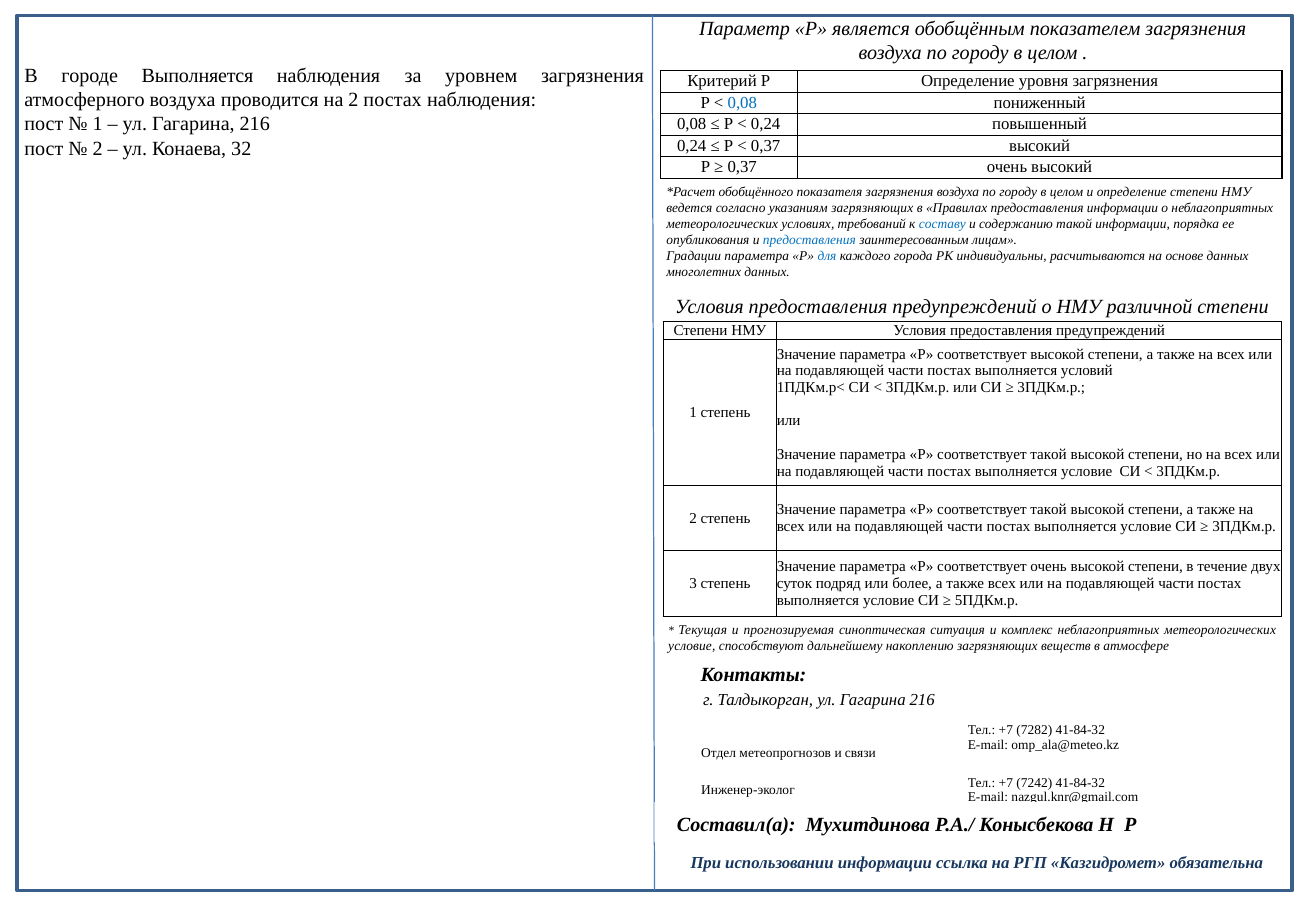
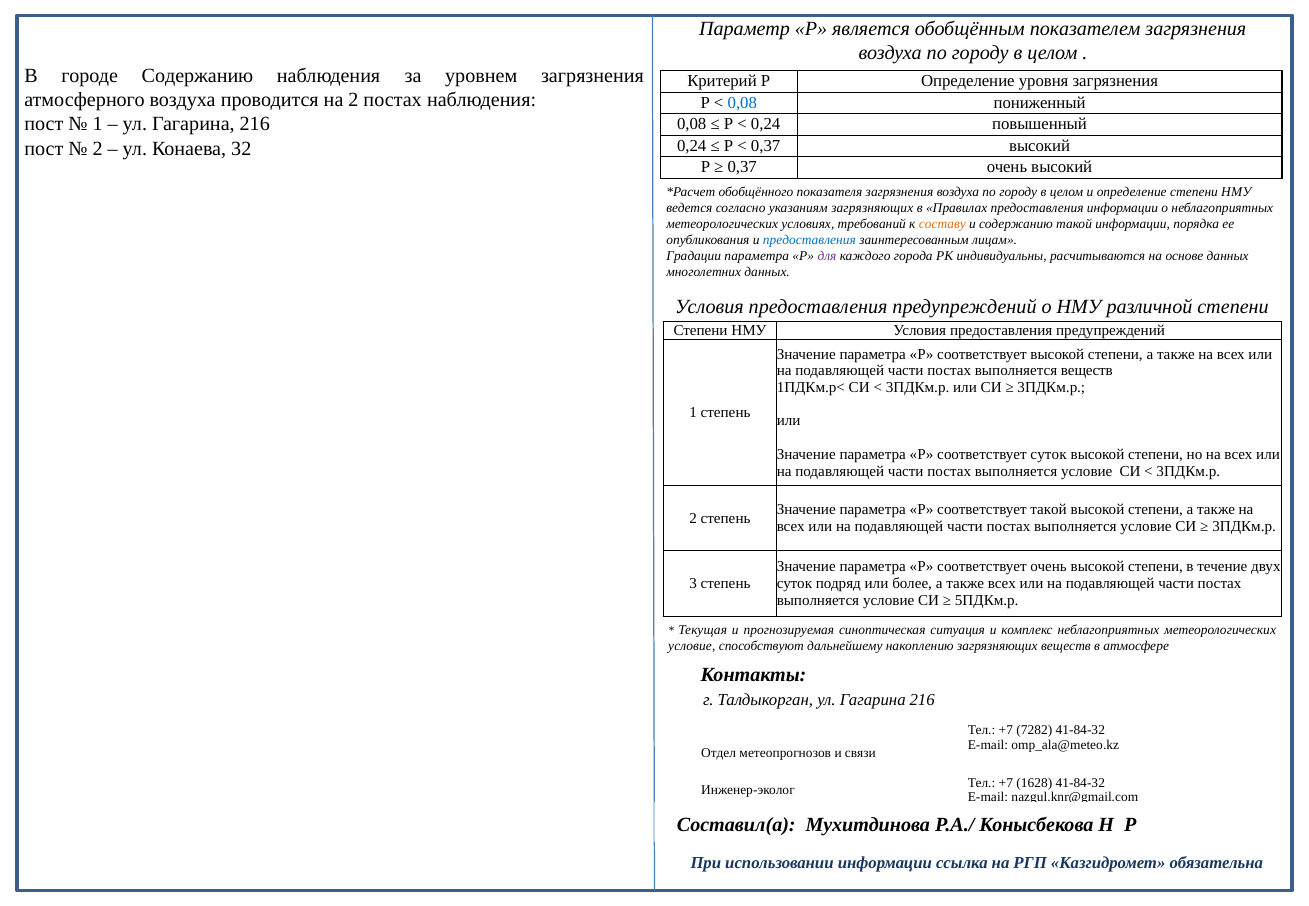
городе Выполняется: Выполняется -> Содержанию
составу colour: blue -> orange
для colour: blue -> purple
выполняется условий: условий -> веществ
такой at (1049, 455): такой -> суток
7242: 7242 -> 1628
